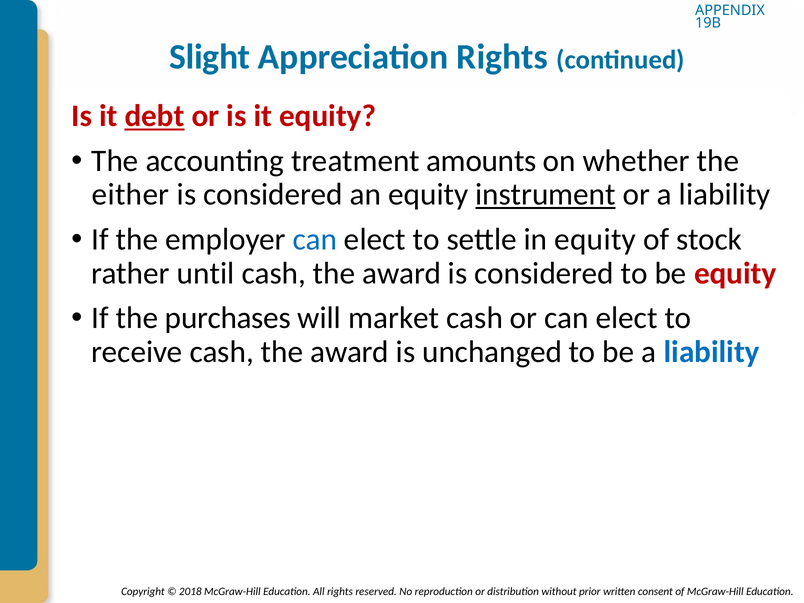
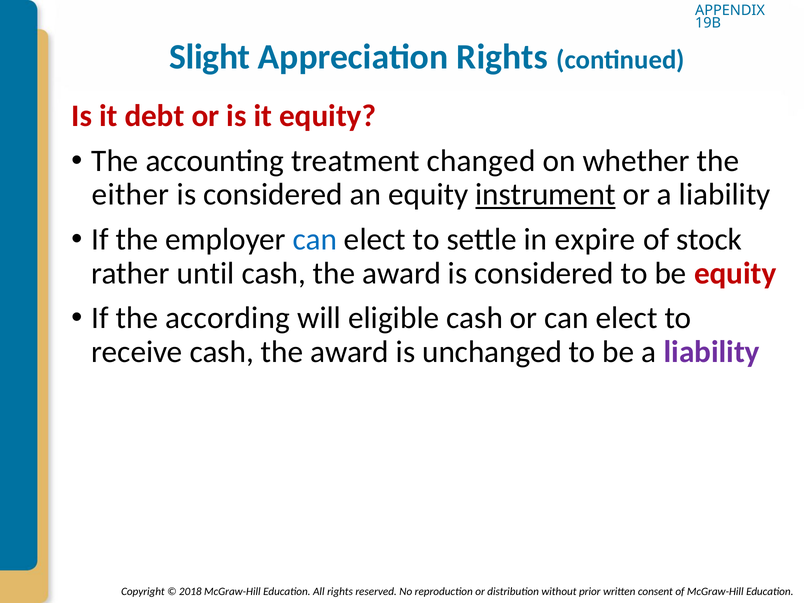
debt underline: present -> none
amounts: amounts -> changed
in equity: equity -> expire
purchases: purchases -> according
market: market -> eligible
liability at (712, 352) colour: blue -> purple
